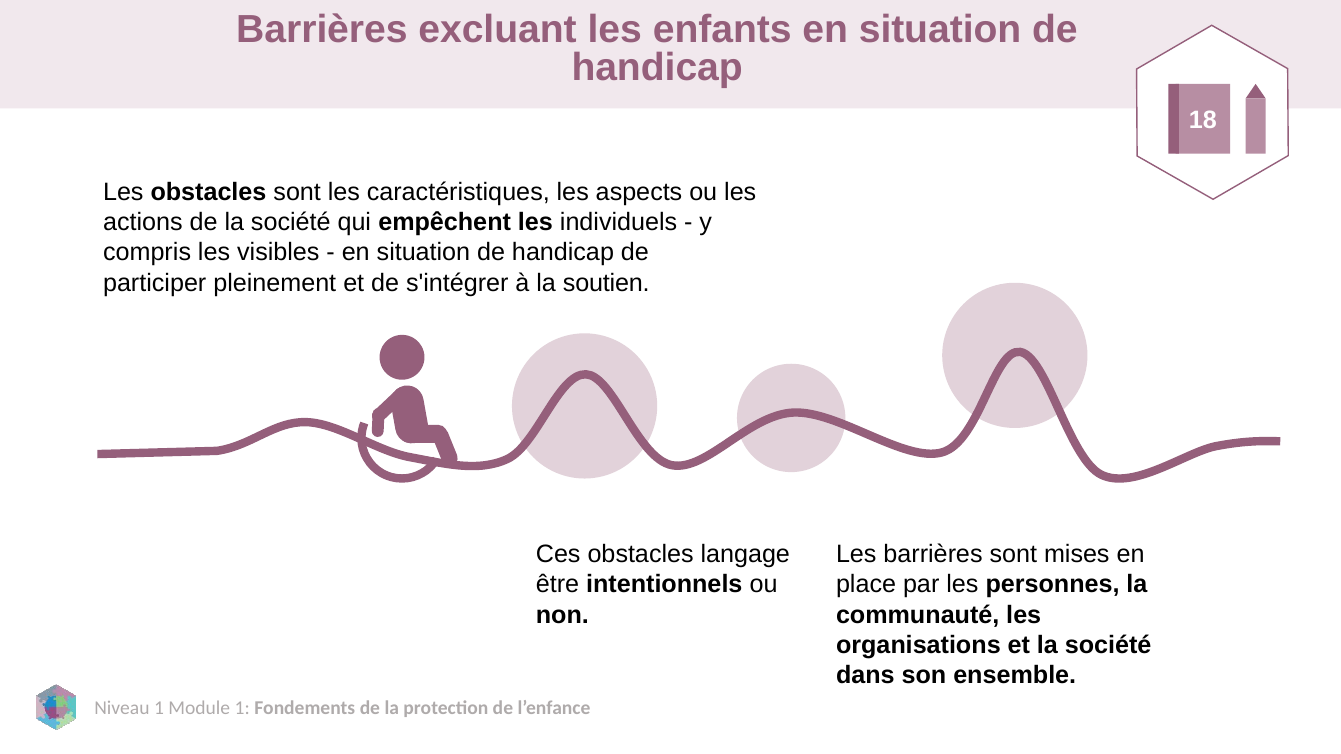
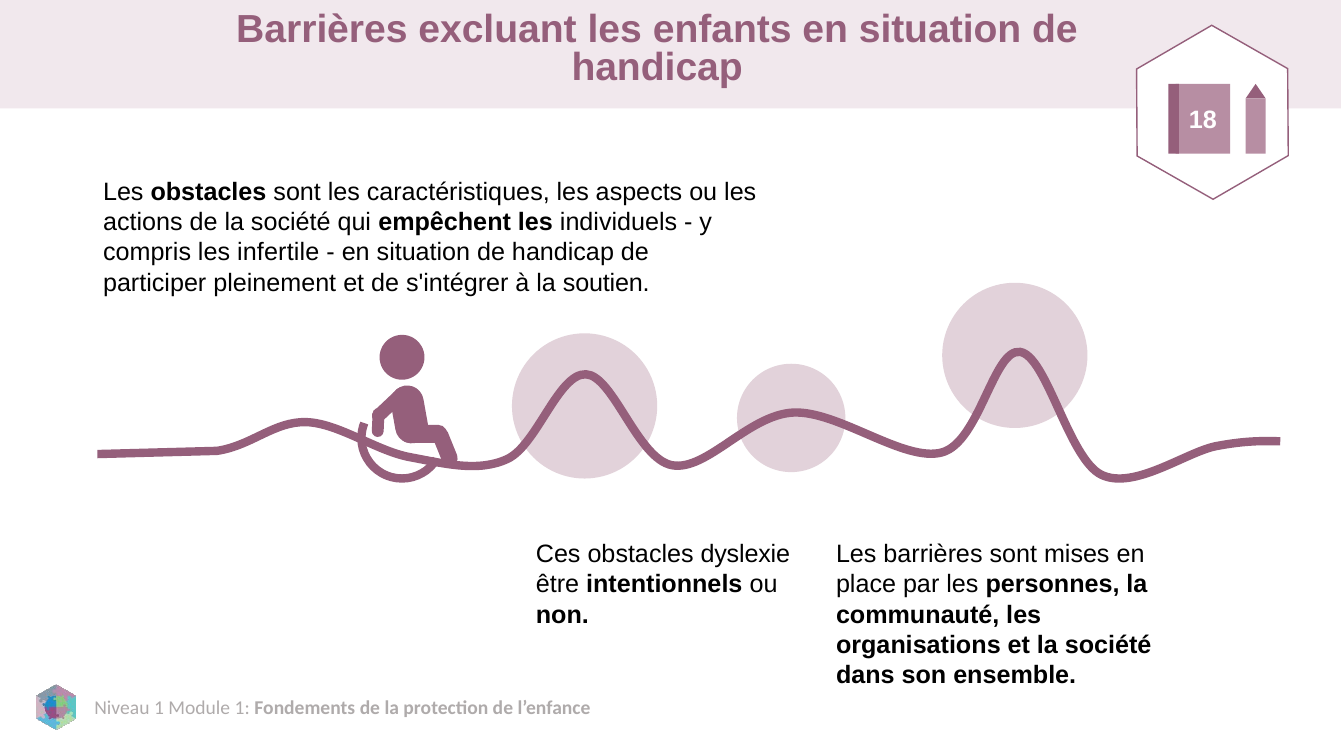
visibles: visibles -> infertile
langage: langage -> dyslexie
